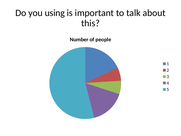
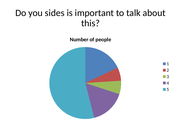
using: using -> sides
